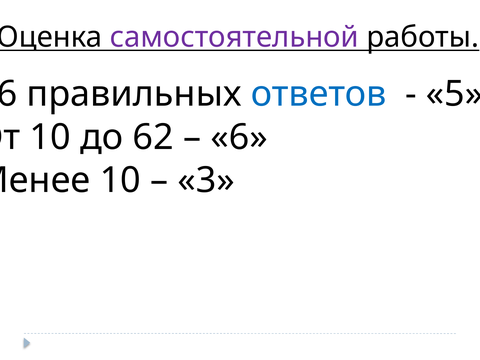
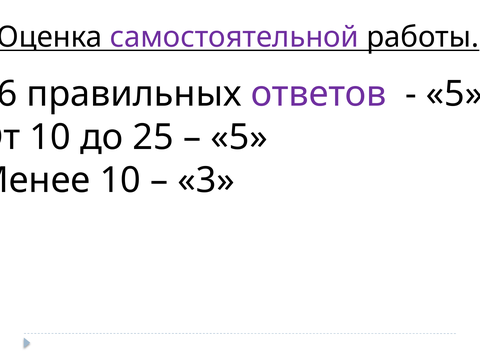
ответов colour: blue -> purple
62: 62 -> 25
6 at (239, 137): 6 -> 5
